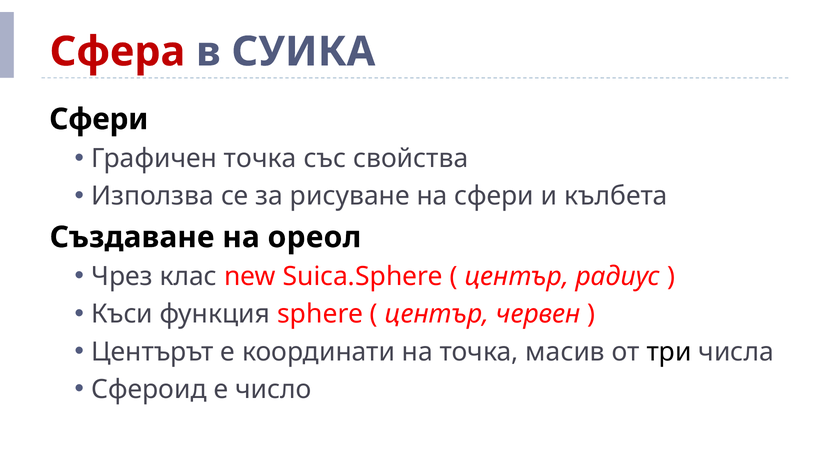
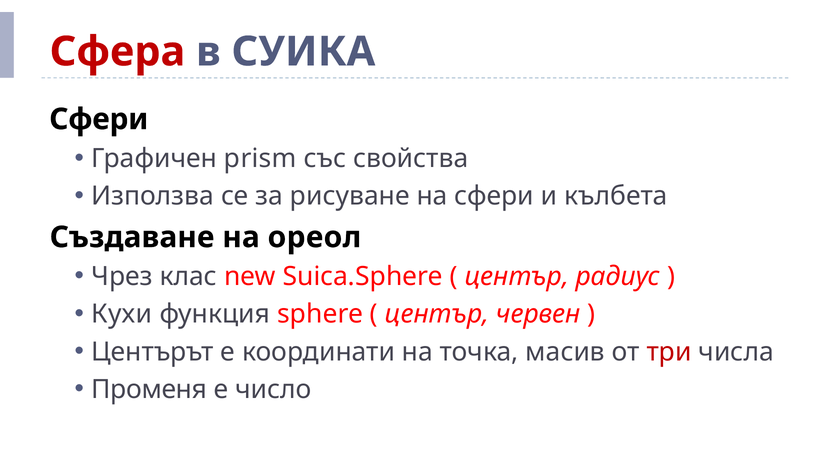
Графичен точка: точка -> prism
Къси: Къси -> Кухи
три colour: black -> red
Сфероид: Сфероид -> Променя
